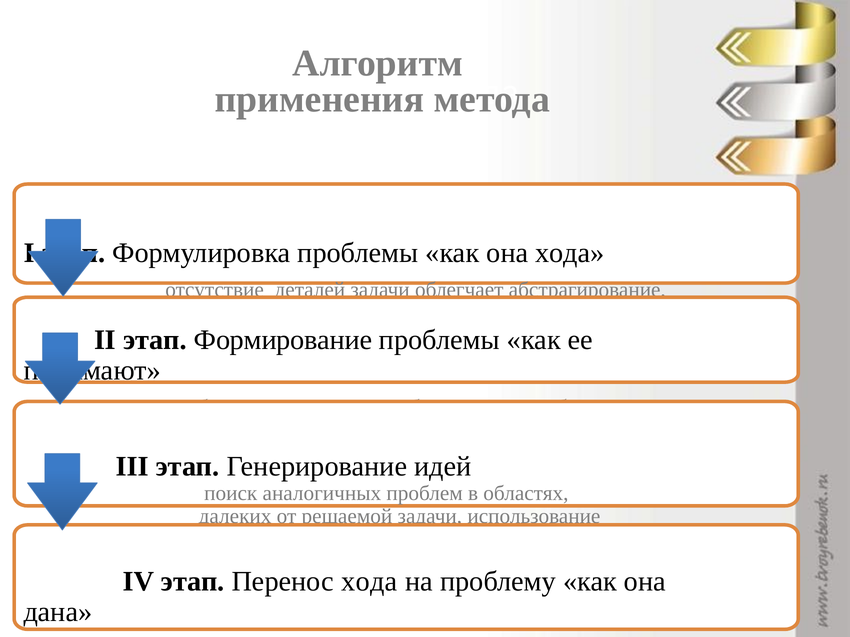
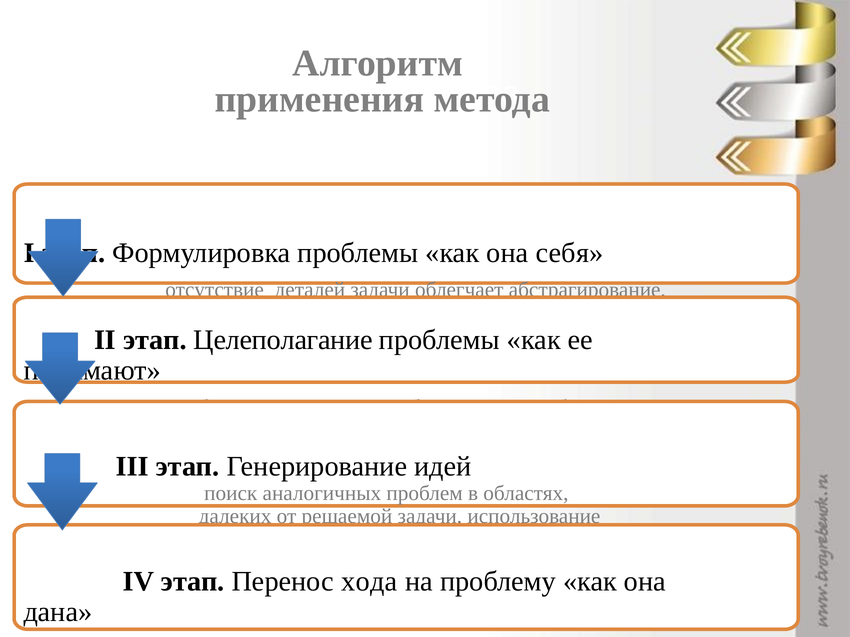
она хода: хода -> себя
Формирование: Формирование -> Целеполагание
